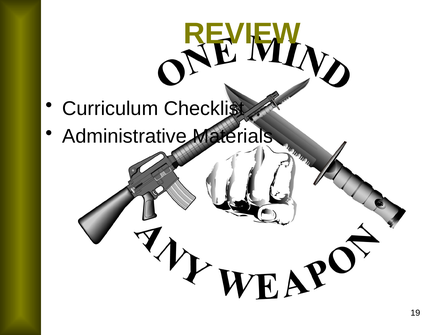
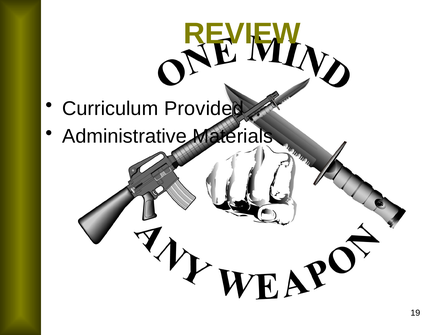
Checklist: Checklist -> Provided
